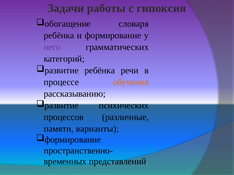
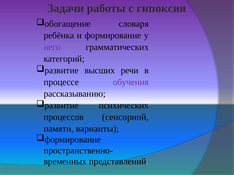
ребёнка at (100, 71): ребёнка -> высших
обучения colour: orange -> purple
различные: различные -> сенсорной
